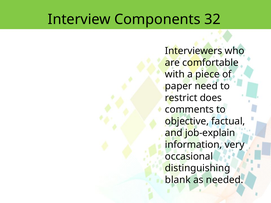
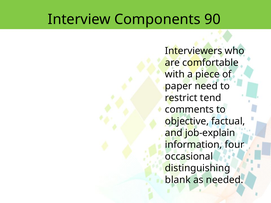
32: 32 -> 90
does: does -> tend
very: very -> four
